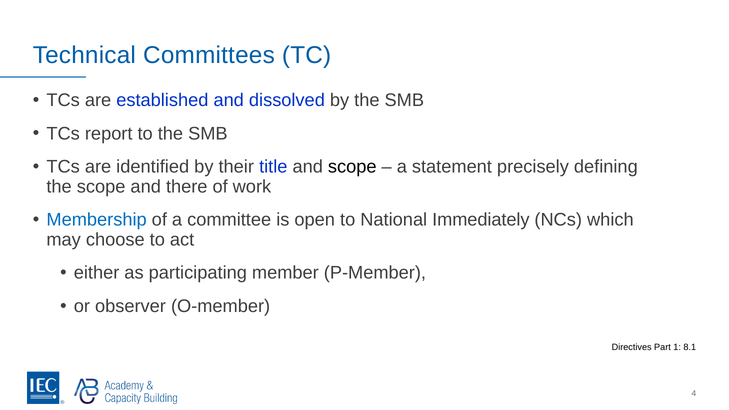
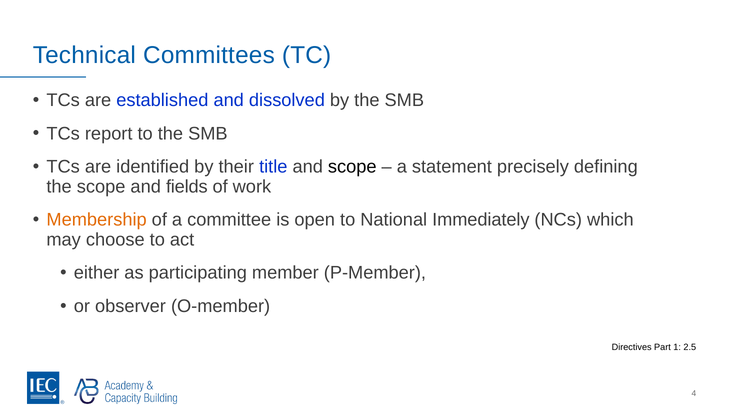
there: there -> fields
Membership colour: blue -> orange
8.1: 8.1 -> 2.5
